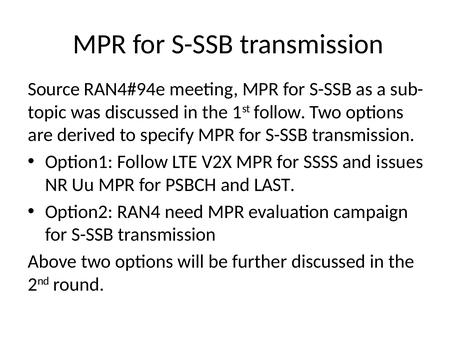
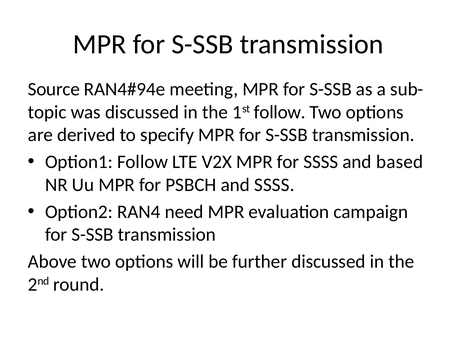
issues: issues -> based
and LAST: LAST -> SSSS
